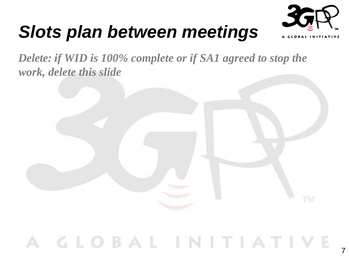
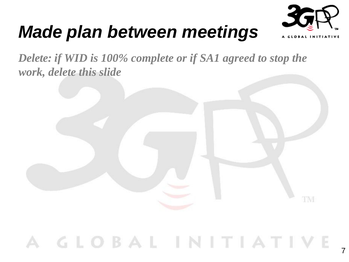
Slots: Slots -> Made
